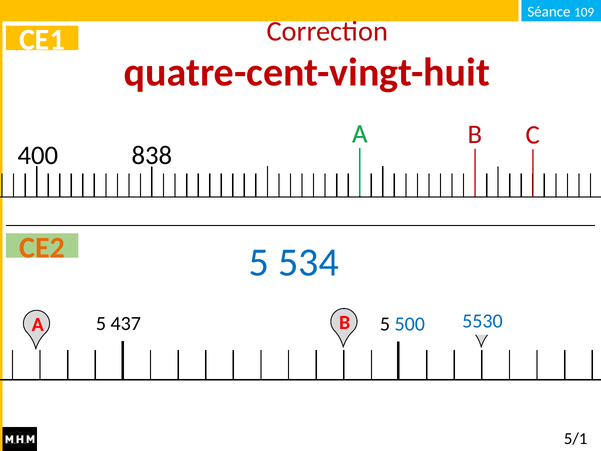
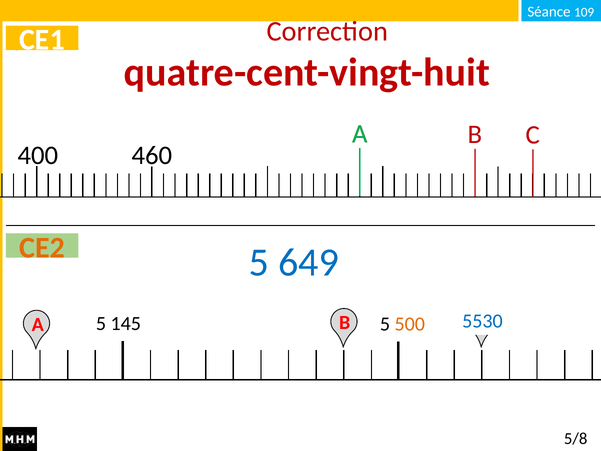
838: 838 -> 460
534: 534 -> 649
437: 437 -> 145
500 colour: blue -> orange
5/1: 5/1 -> 5/8
